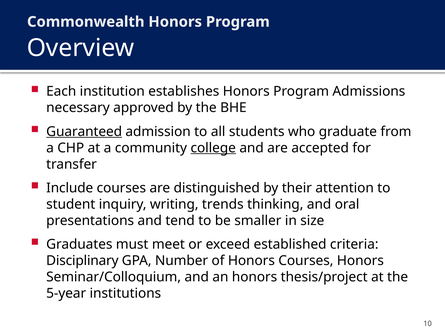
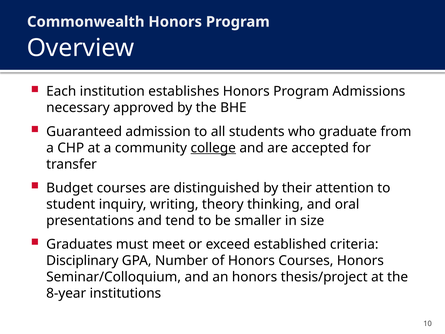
Guaranteed underline: present -> none
Include: Include -> Budget
trends: trends -> theory
5-year: 5-year -> 8-year
